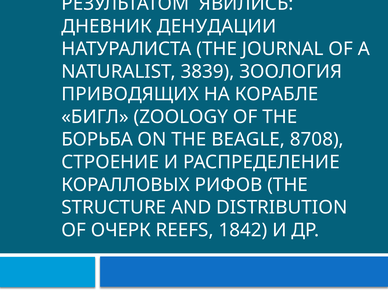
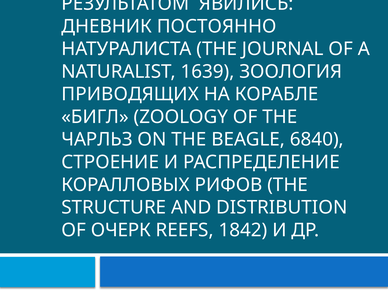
ДЕНУДАЦИИ: ДЕНУДАЦИИ -> ПОСТОЯННО
3839: 3839 -> 1639
БОРЬБА: БОРЬБА -> ЧАРЛЬЗ
8708: 8708 -> 6840
